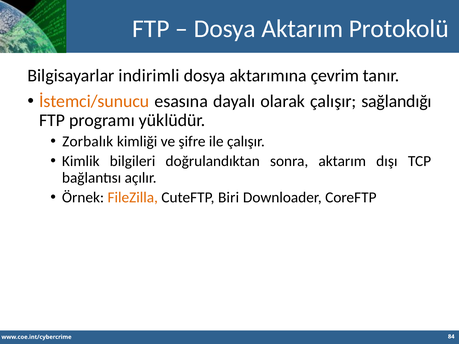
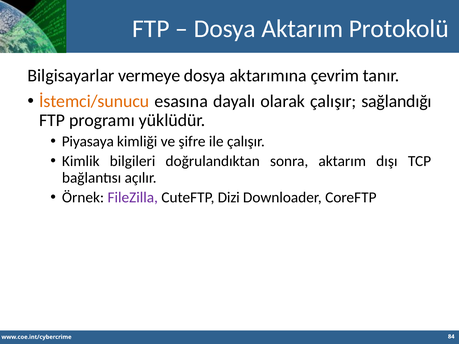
indirimli: indirimli -> vermeye
Zorbalık: Zorbalık -> Piyasaya
FileZilla colour: orange -> purple
Biri: Biri -> Dizi
